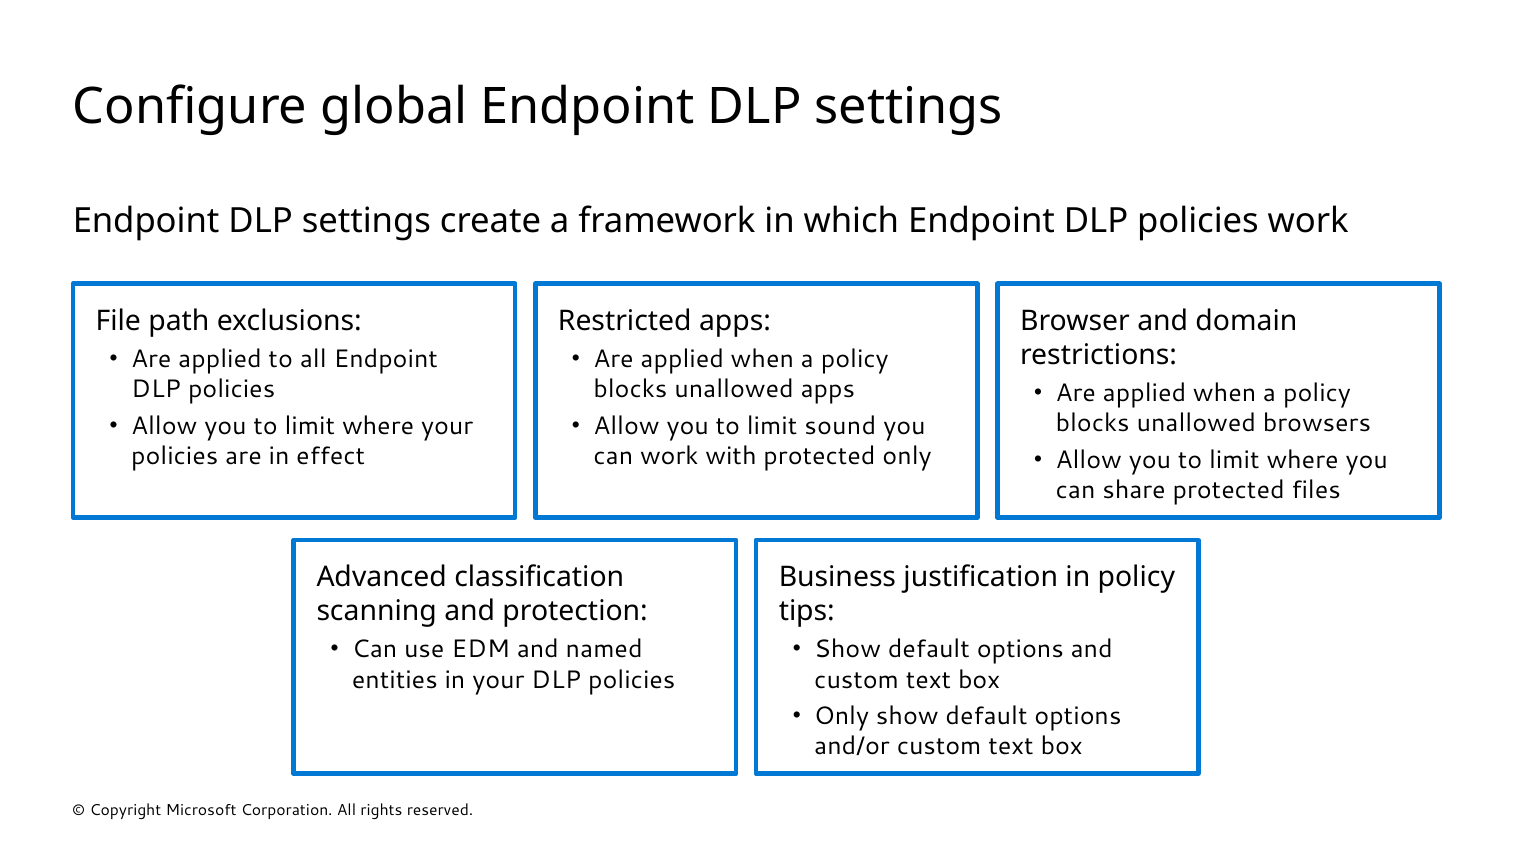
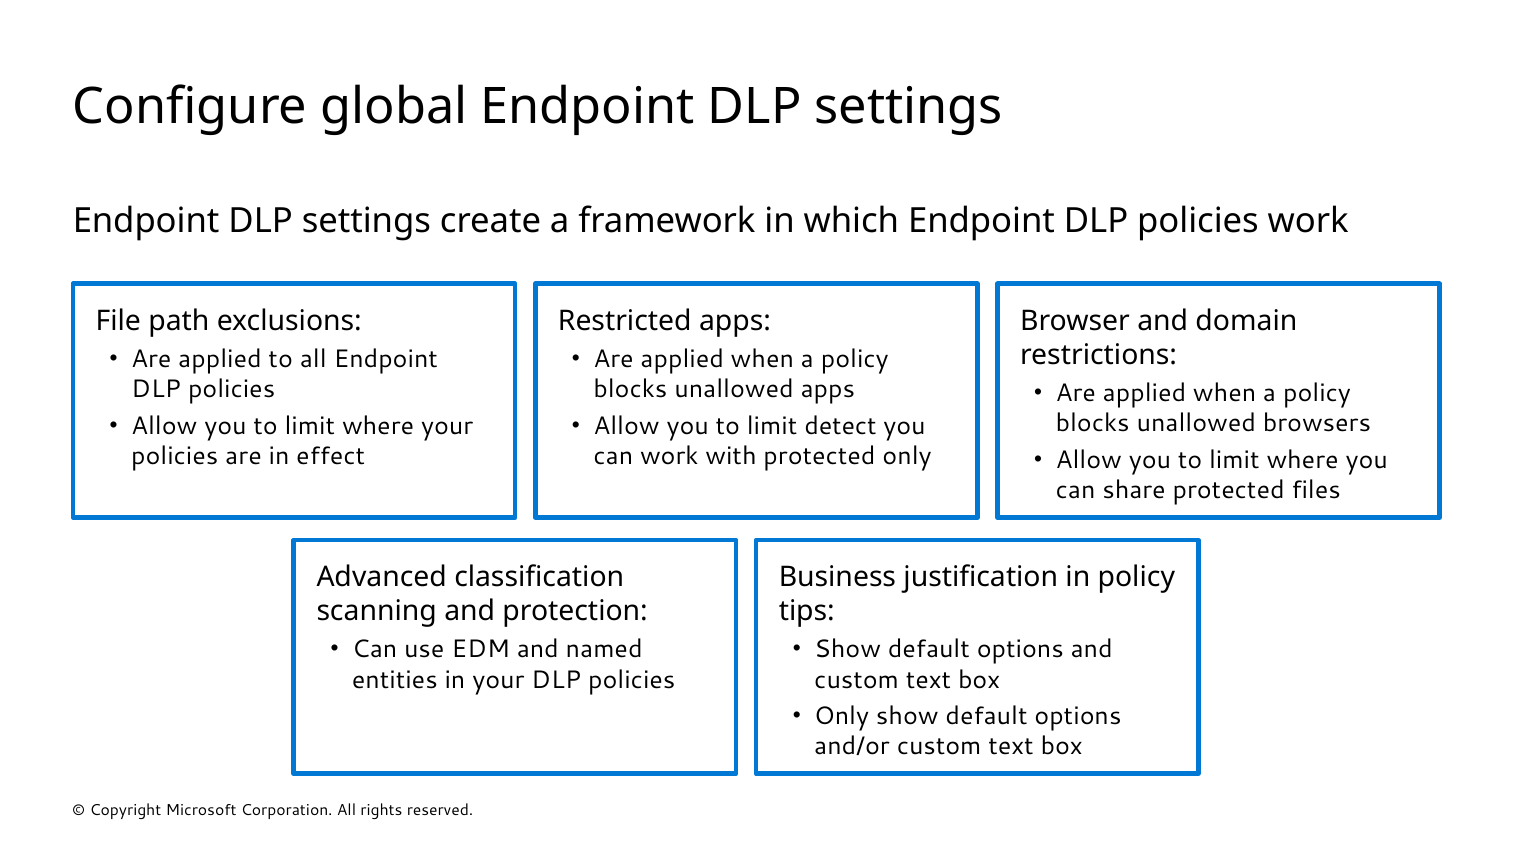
sound: sound -> detect
